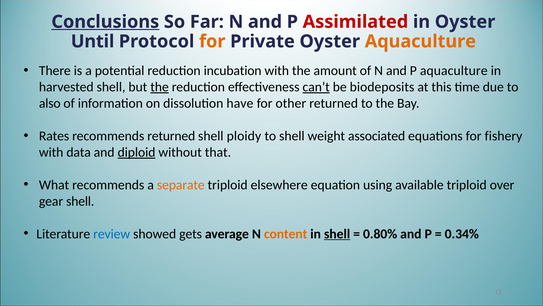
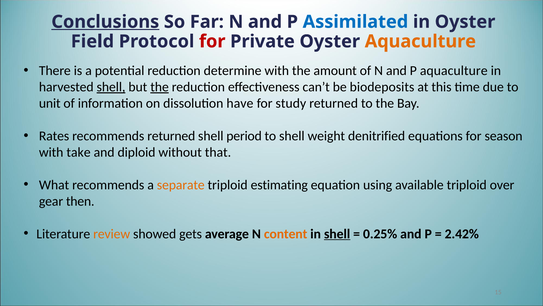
Assimilated colour: red -> blue
Until: Until -> Field
for at (212, 41) colour: orange -> red
incubation: incubation -> determine
shell at (111, 87) underline: none -> present
can’t underline: present -> none
also: also -> unit
other: other -> study
ploidy: ploidy -> period
associated: associated -> denitrified
fishery: fishery -> season
data: data -> take
diploid underline: present -> none
elsewhere: elsewhere -> estimating
gear shell: shell -> then
review colour: blue -> orange
0.80%: 0.80% -> 0.25%
0.34%: 0.34% -> 2.42%
